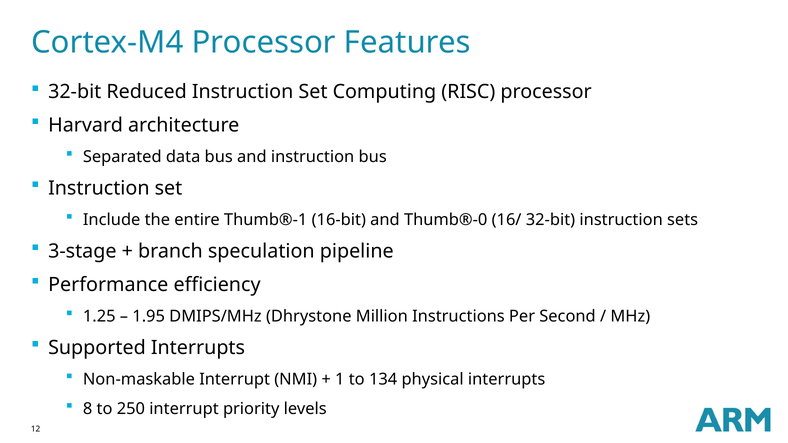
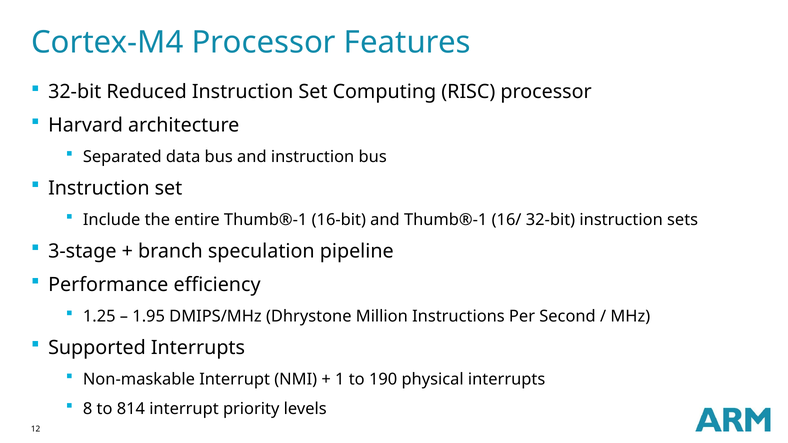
and Thumb®-0: Thumb®-0 -> Thumb®-1
134: 134 -> 190
250: 250 -> 814
